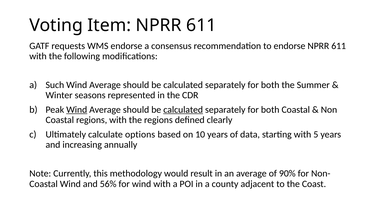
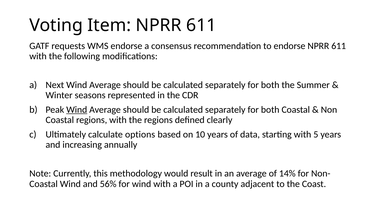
Such: Such -> Next
calculated at (183, 110) underline: present -> none
90%: 90% -> 14%
